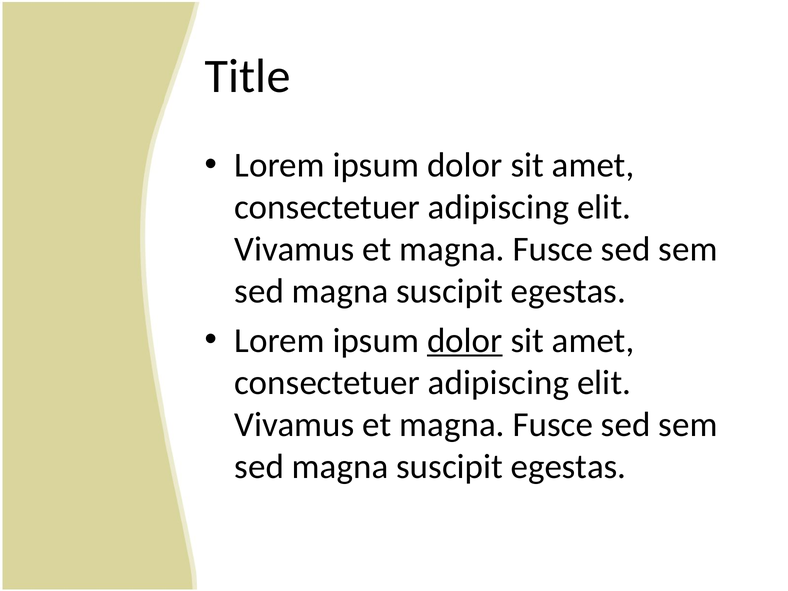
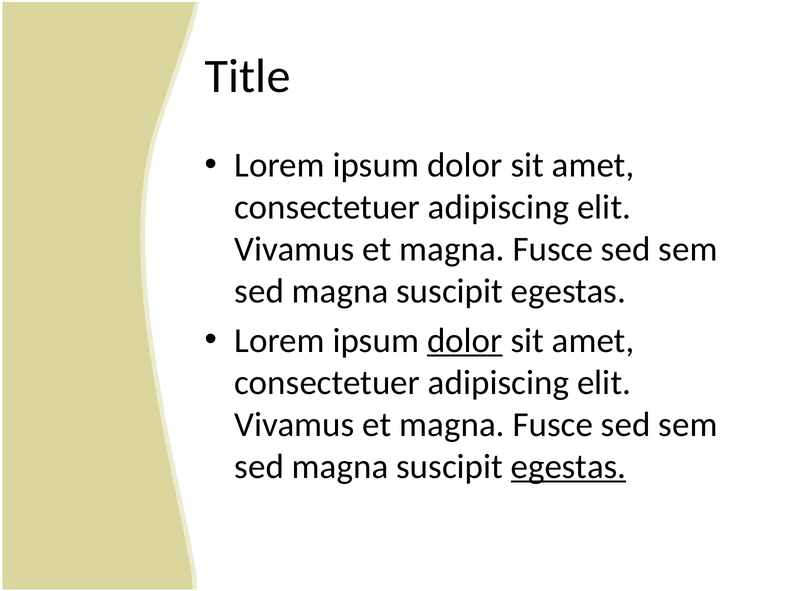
egestas at (569, 467) underline: none -> present
